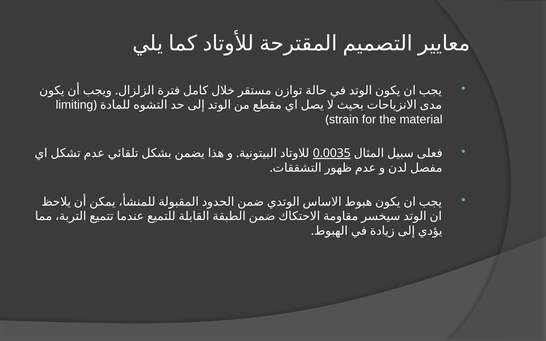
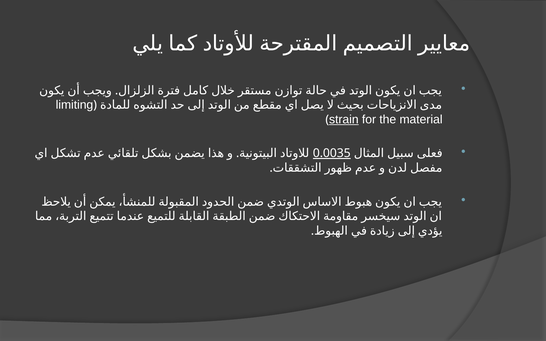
strain underline: none -> present
